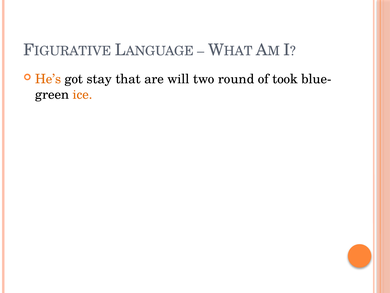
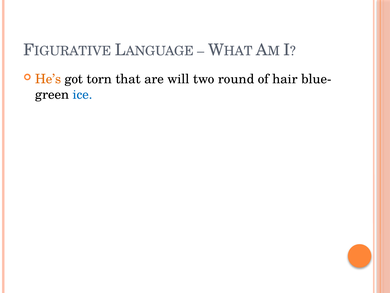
stay: stay -> torn
took: took -> hair
ice colour: orange -> blue
